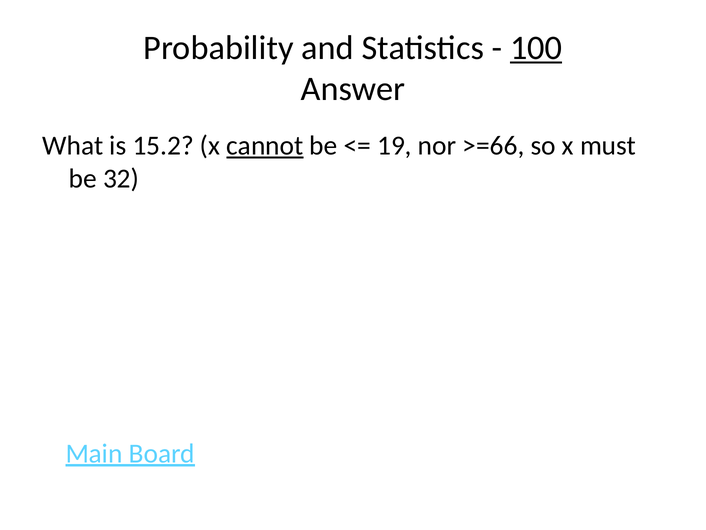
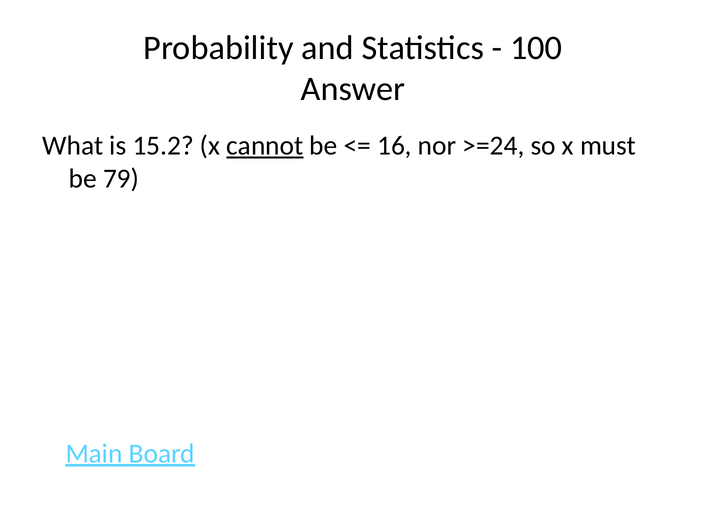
100 underline: present -> none
19: 19 -> 16
>=66: >=66 -> >=24
32: 32 -> 79
